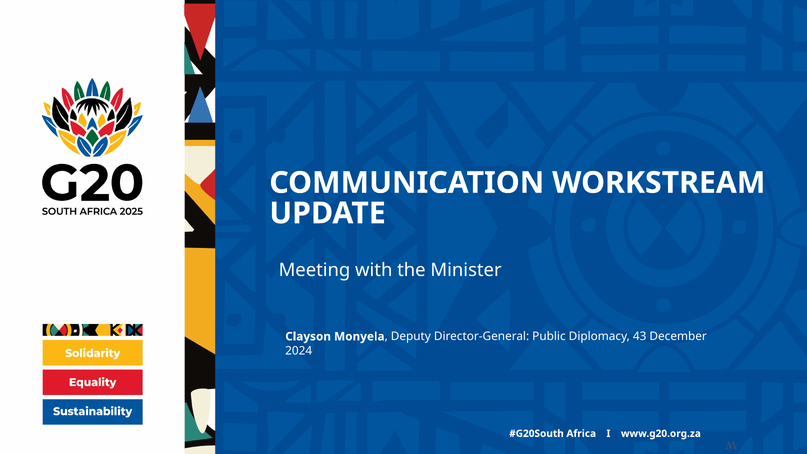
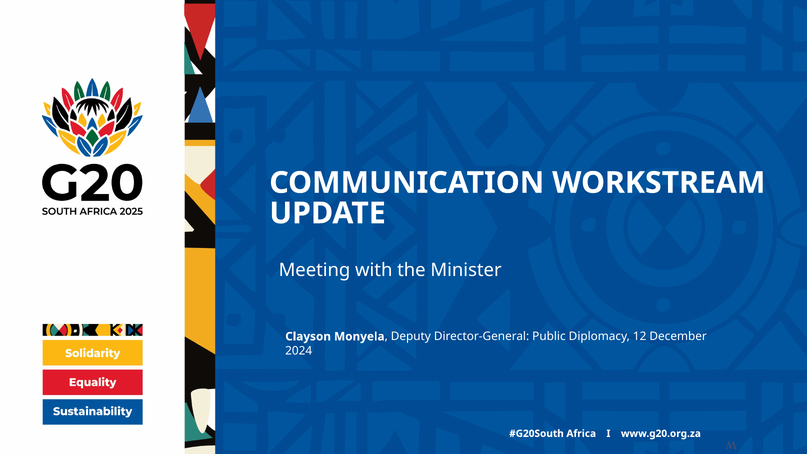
43: 43 -> 12
